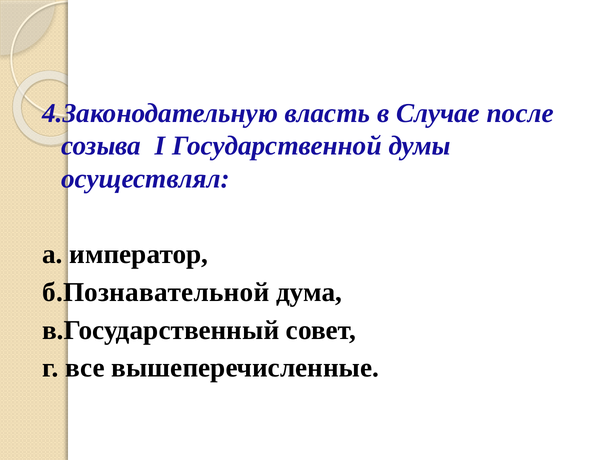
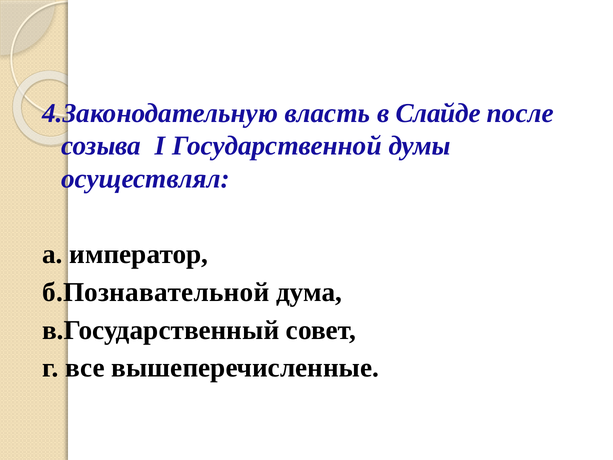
Случае: Случае -> Слайде
